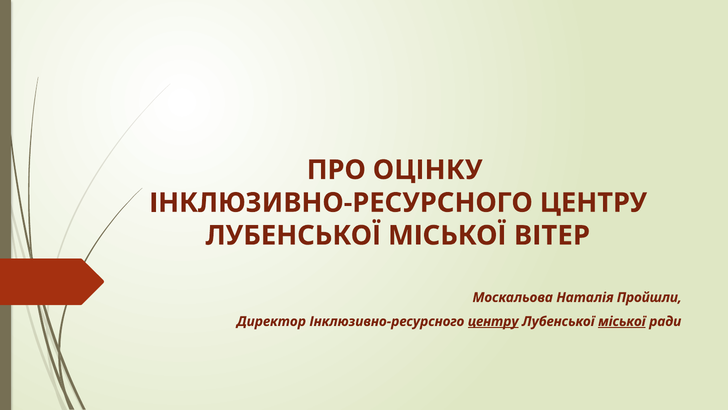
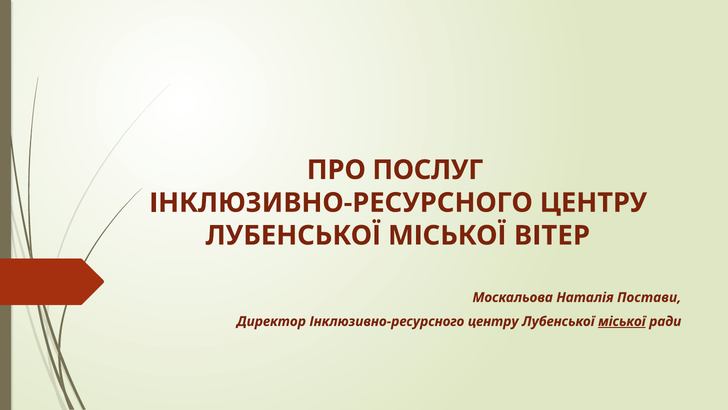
ОЦІНКУ: ОЦІНКУ -> ПОСЛУГ
Пройшли: Пройшли -> Постави
центру at (493, 321) underline: present -> none
